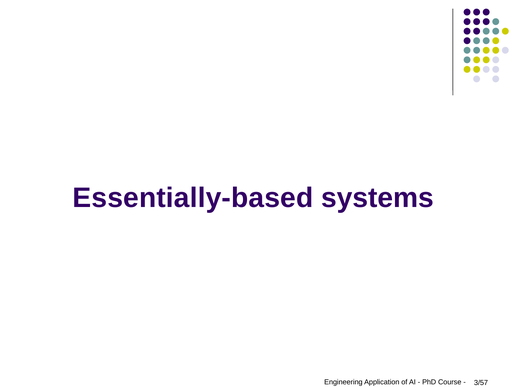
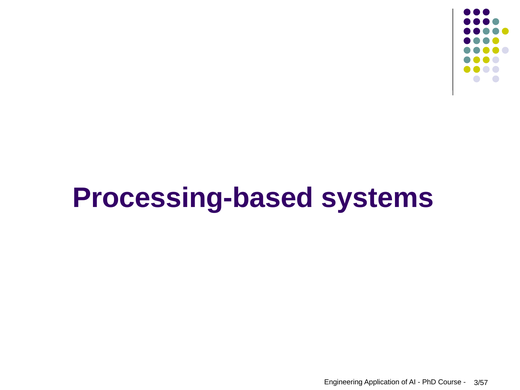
Essentially-based: Essentially-based -> Processing-based
